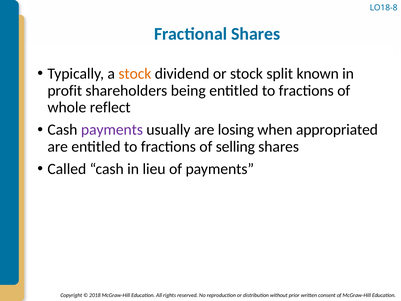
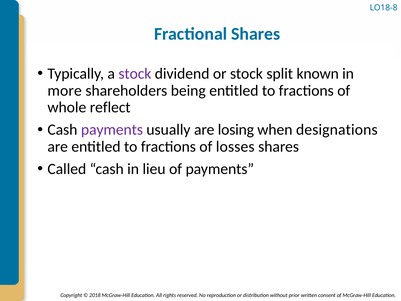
stock at (135, 74) colour: orange -> purple
profit: profit -> more
appropriated: appropriated -> designations
selling: selling -> losses
